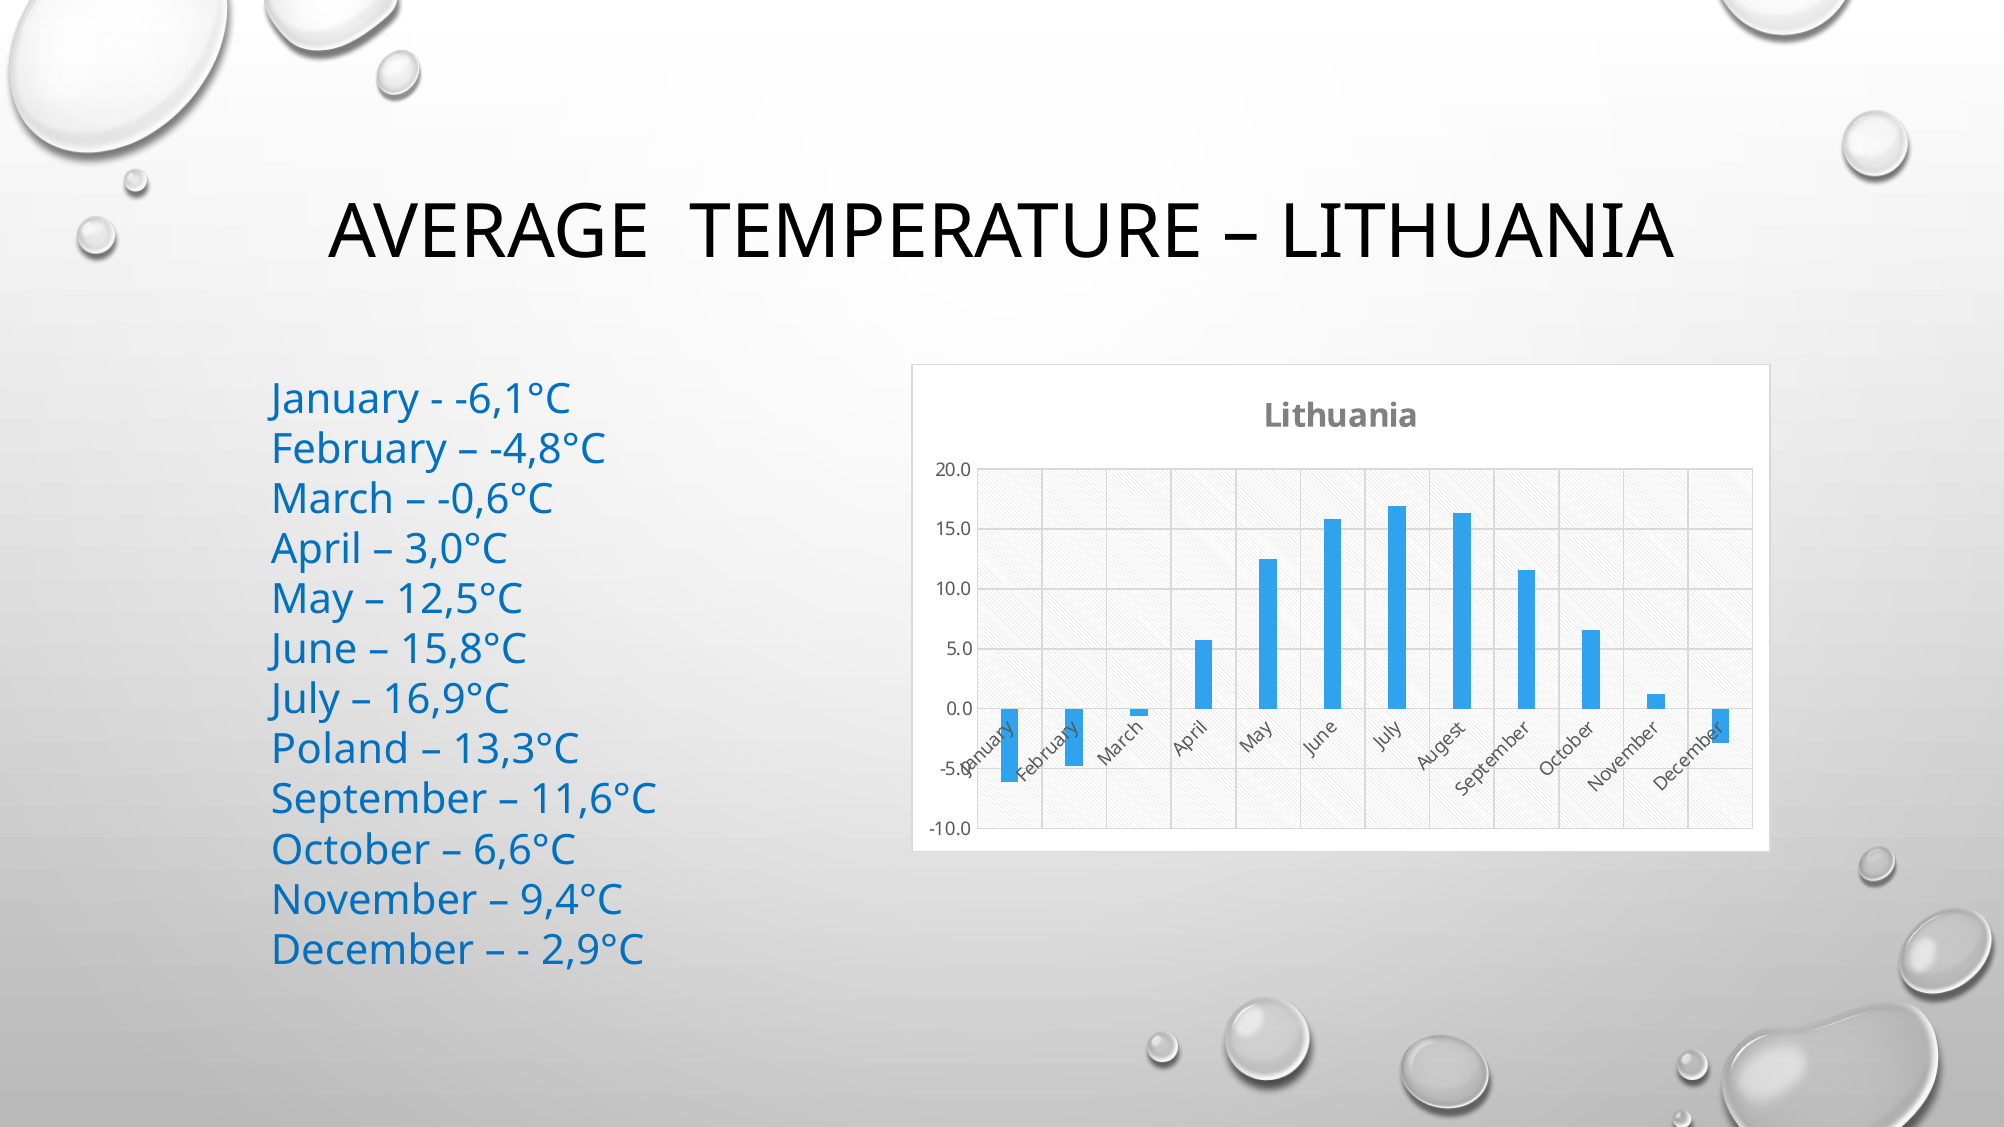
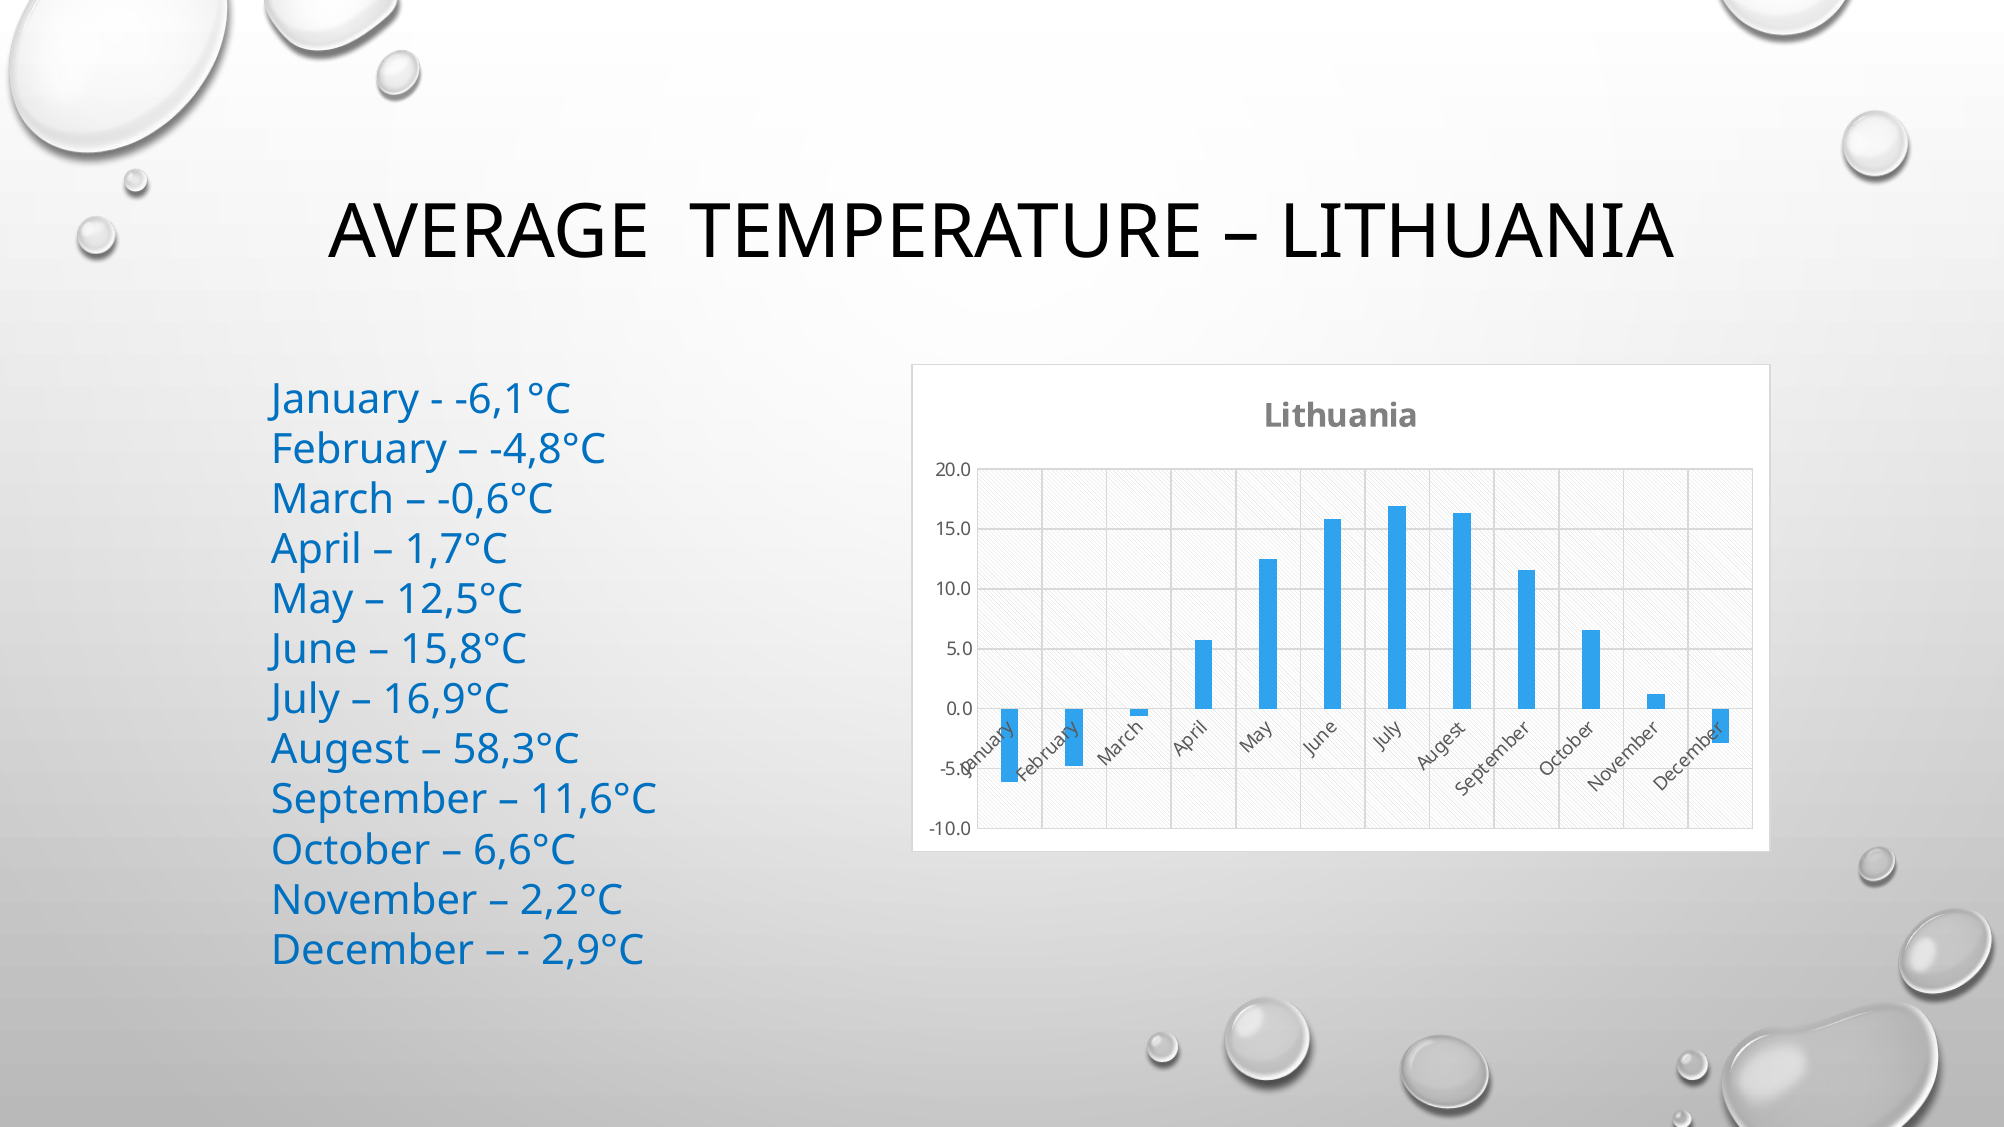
3,0°C: 3,0°C -> 1,7°C
Poland: Poland -> Augest
13,3°C: 13,3°C -> 58,3°C
9,4°C: 9,4°C -> 2,2°C
